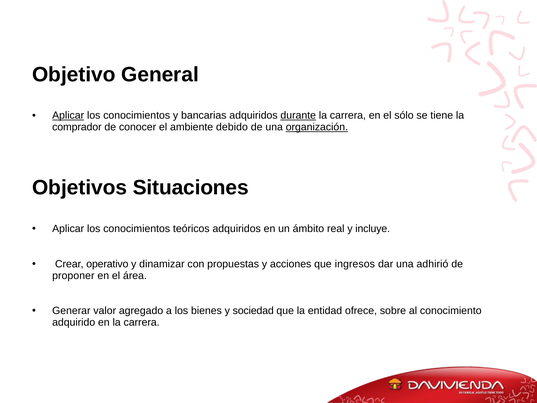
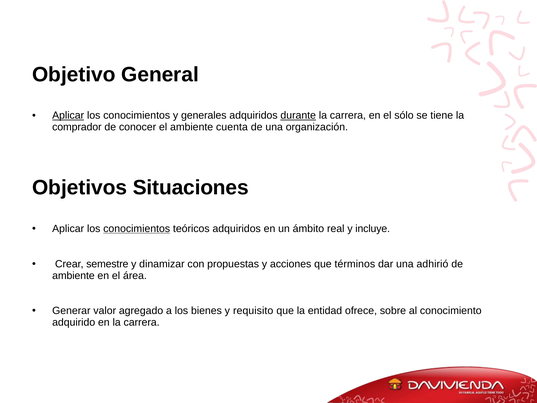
bancarias: bancarias -> generales
debido: debido -> cuenta
organización underline: present -> none
conocimientos at (137, 229) underline: none -> present
operativo: operativo -> semestre
ingresos: ingresos -> términos
proponer at (73, 275): proponer -> ambiente
sociedad: sociedad -> requisito
